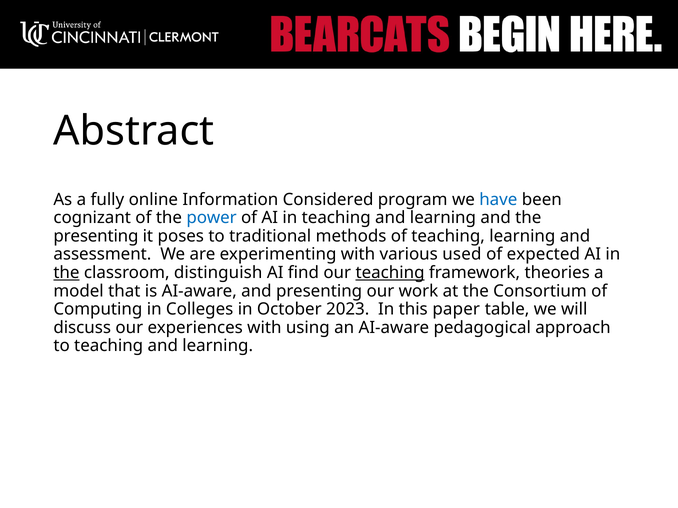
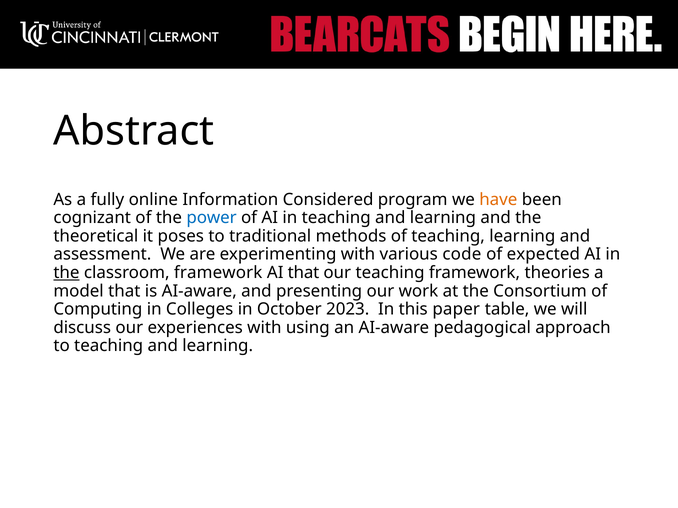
have colour: blue -> orange
presenting at (96, 236): presenting -> theoretical
used: used -> code
classroom distinguish: distinguish -> framework
AI find: find -> that
teaching at (390, 273) underline: present -> none
